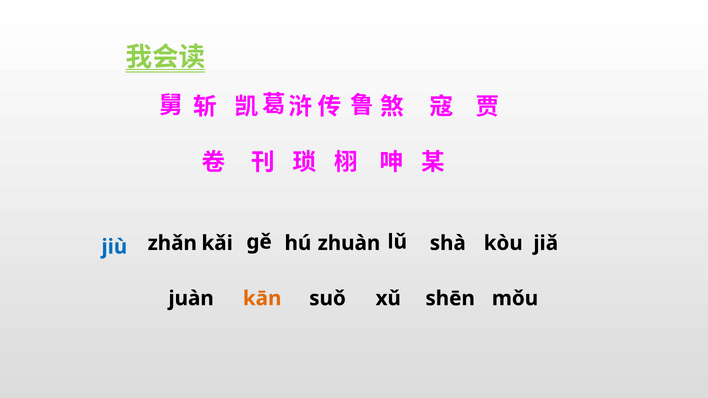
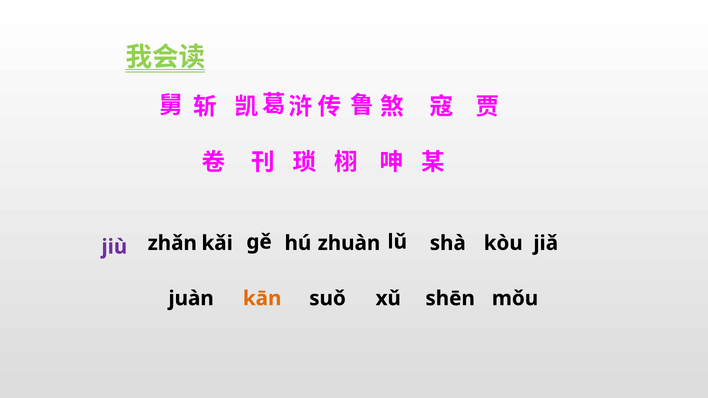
jiù colour: blue -> purple
